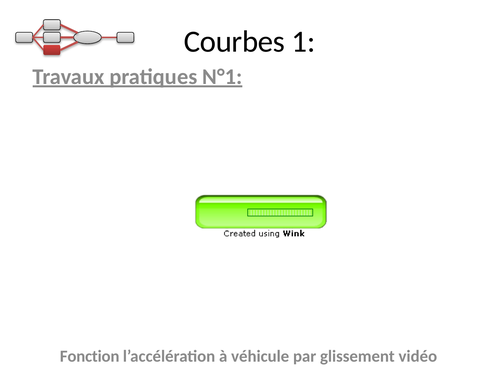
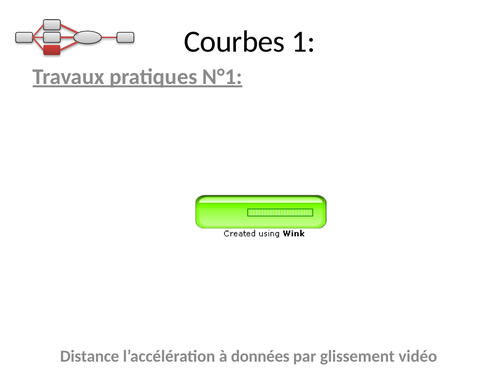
Fonction: Fonction -> Distance
véhicule: véhicule -> données
